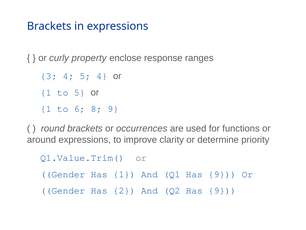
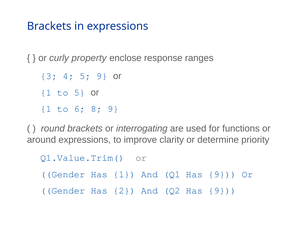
5 4: 4 -> 9
occurrences: occurrences -> interrogating
